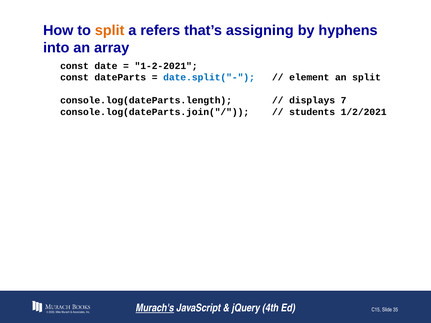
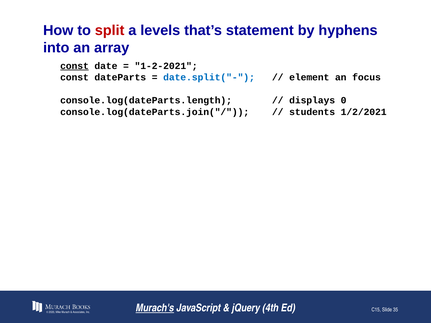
split at (110, 31) colour: orange -> red
refers: refers -> levels
assigning: assigning -> statement
const at (75, 66) underline: none -> present
an split: split -> focus
7: 7 -> 0
